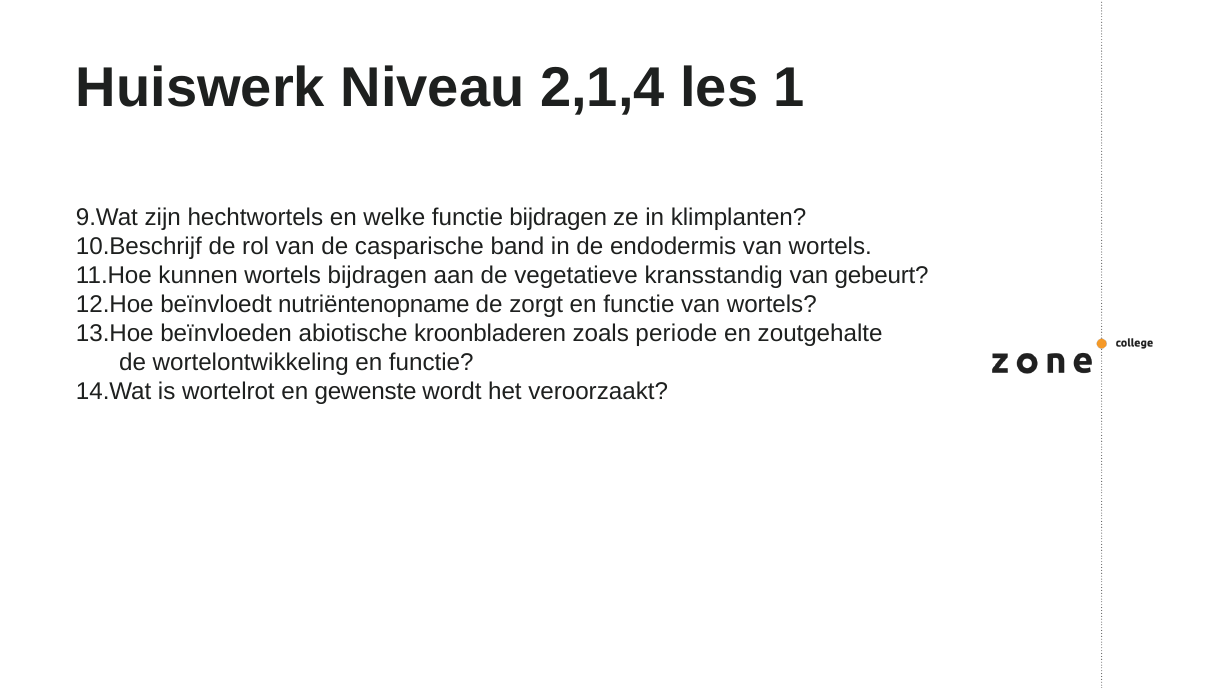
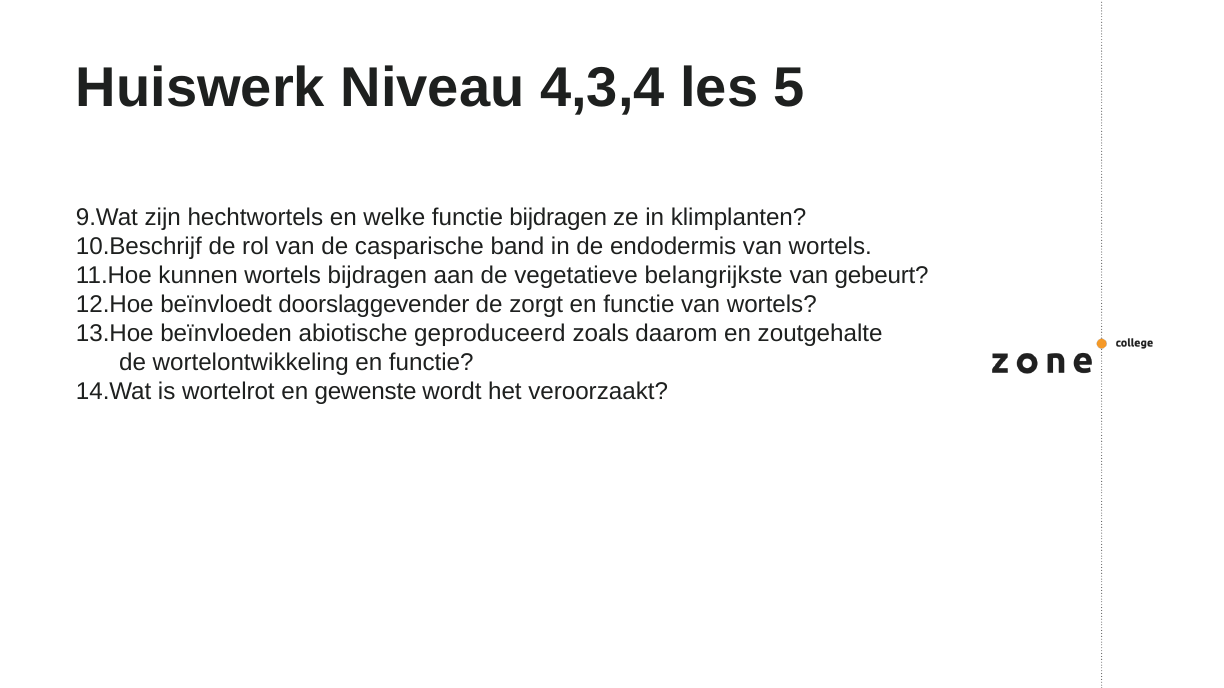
2,1,4: 2,1,4 -> 4,3,4
1: 1 -> 5
kransstandig: kransstandig -> belangrijkste
nutriëntenopname: nutriëntenopname -> doorslaggevender
kroonbladeren: kroonbladeren -> geproduceerd
periode: periode -> daarom
